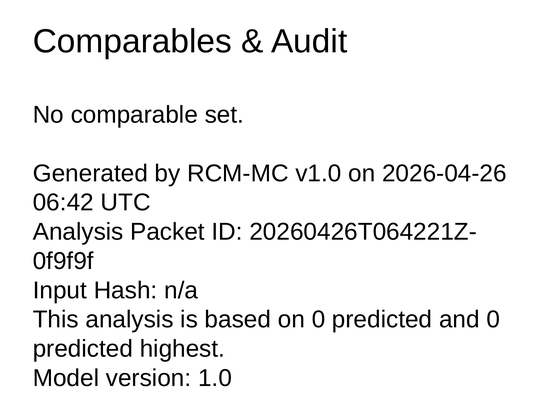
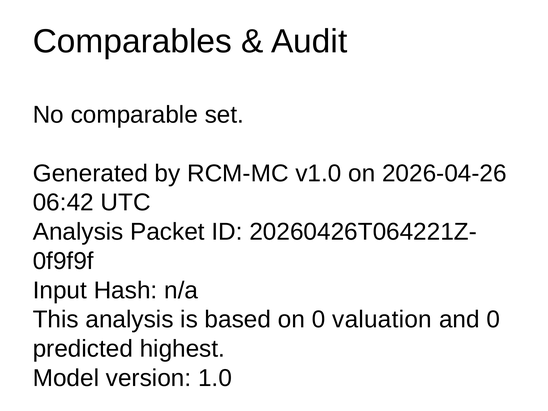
on 0 predicted: predicted -> valuation
